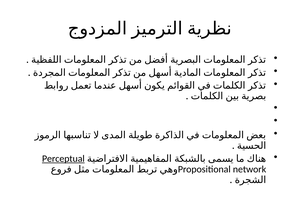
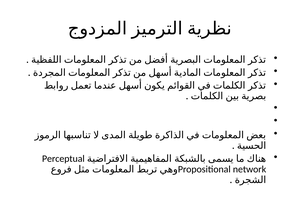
Perceptual underline: present -> none
